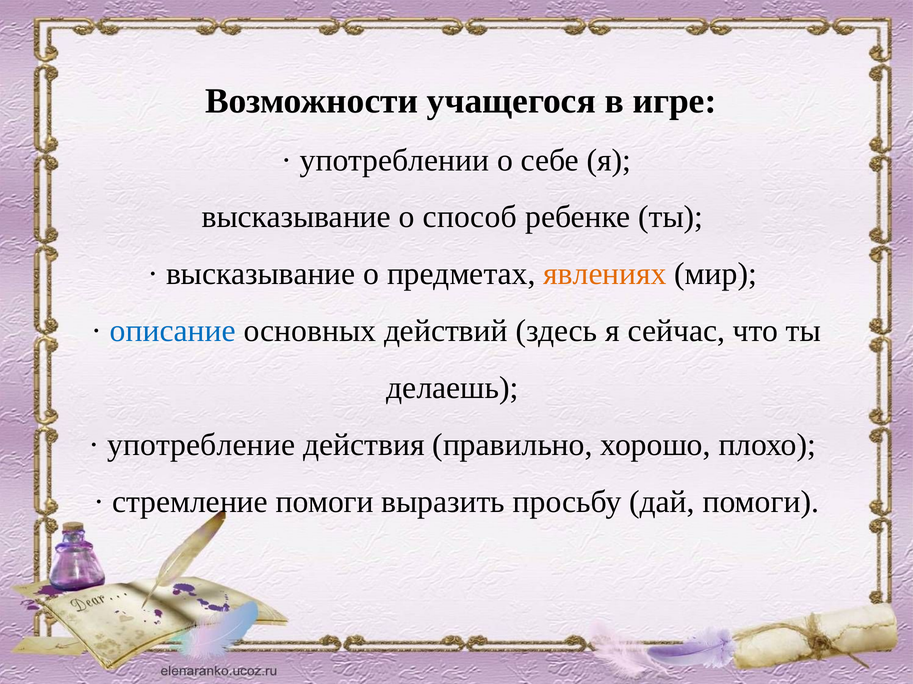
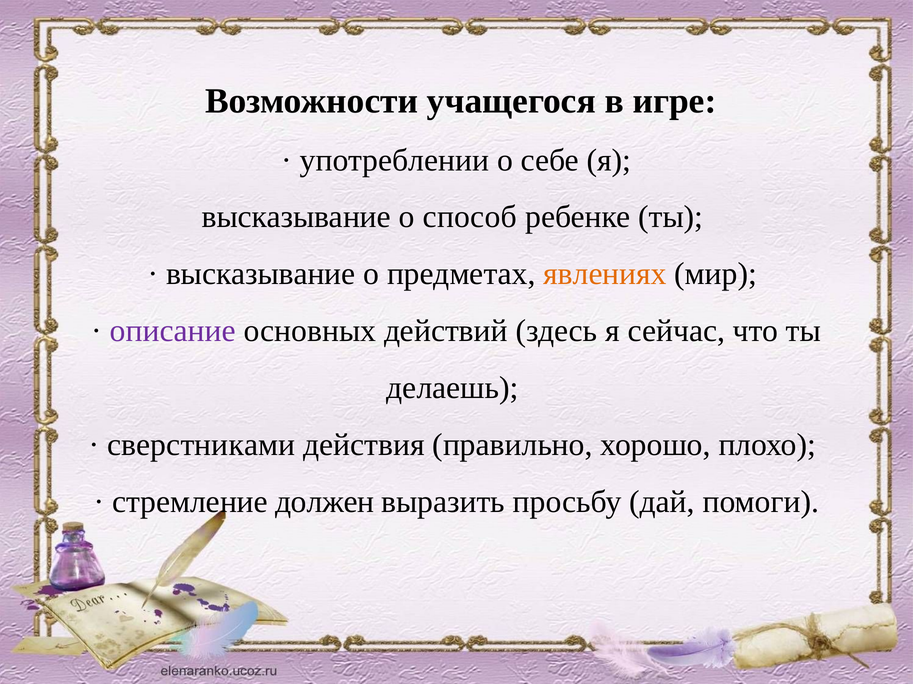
описание colour: blue -> purple
употребление: употребление -> сверстниками
стремление помоги: помоги -> должен
